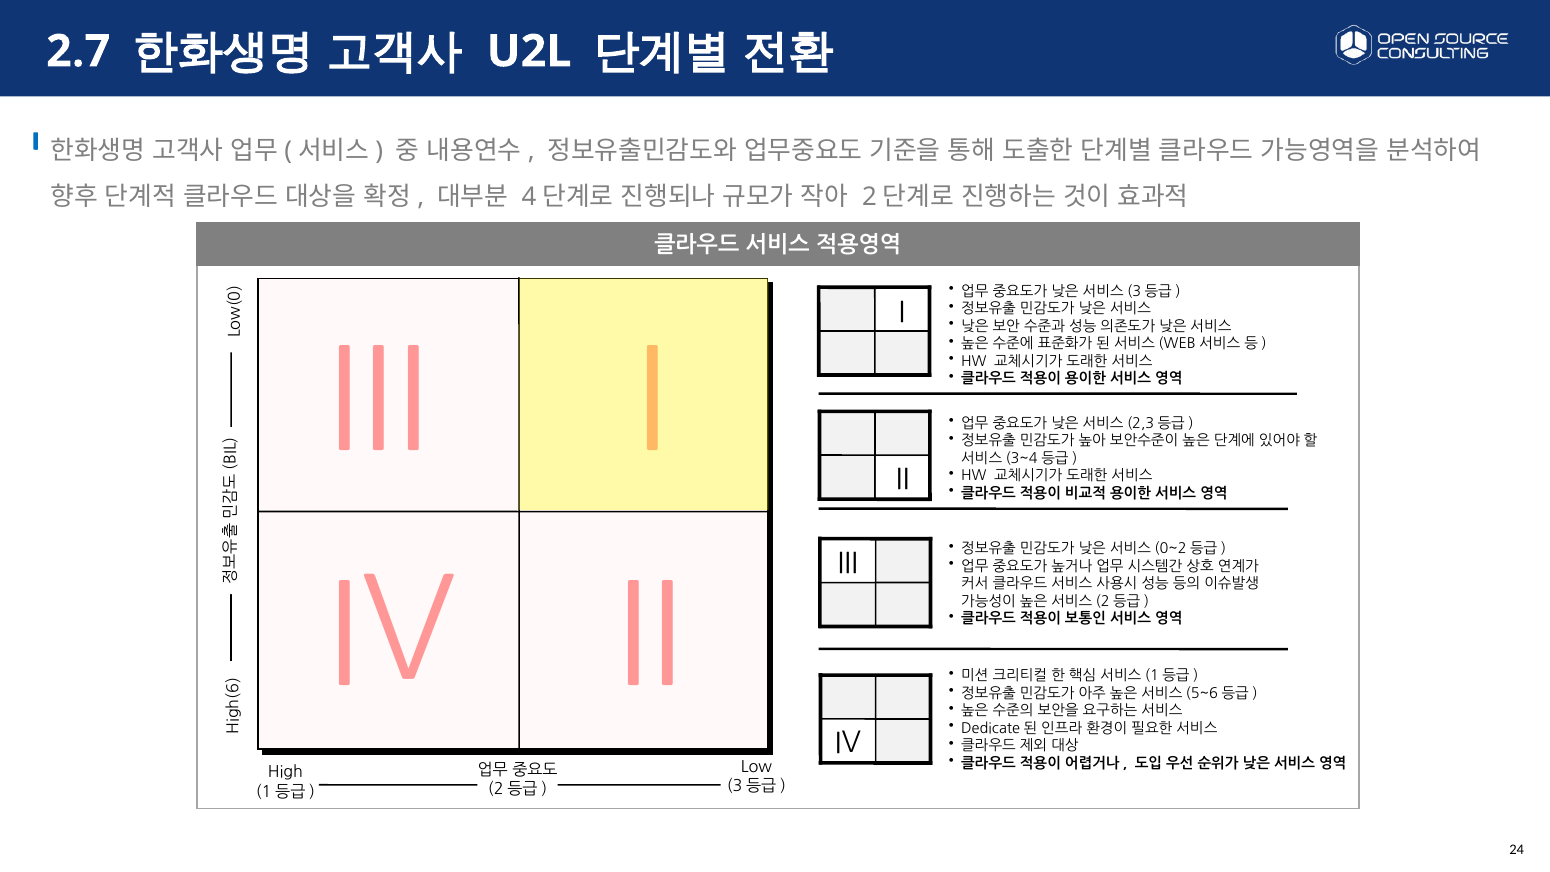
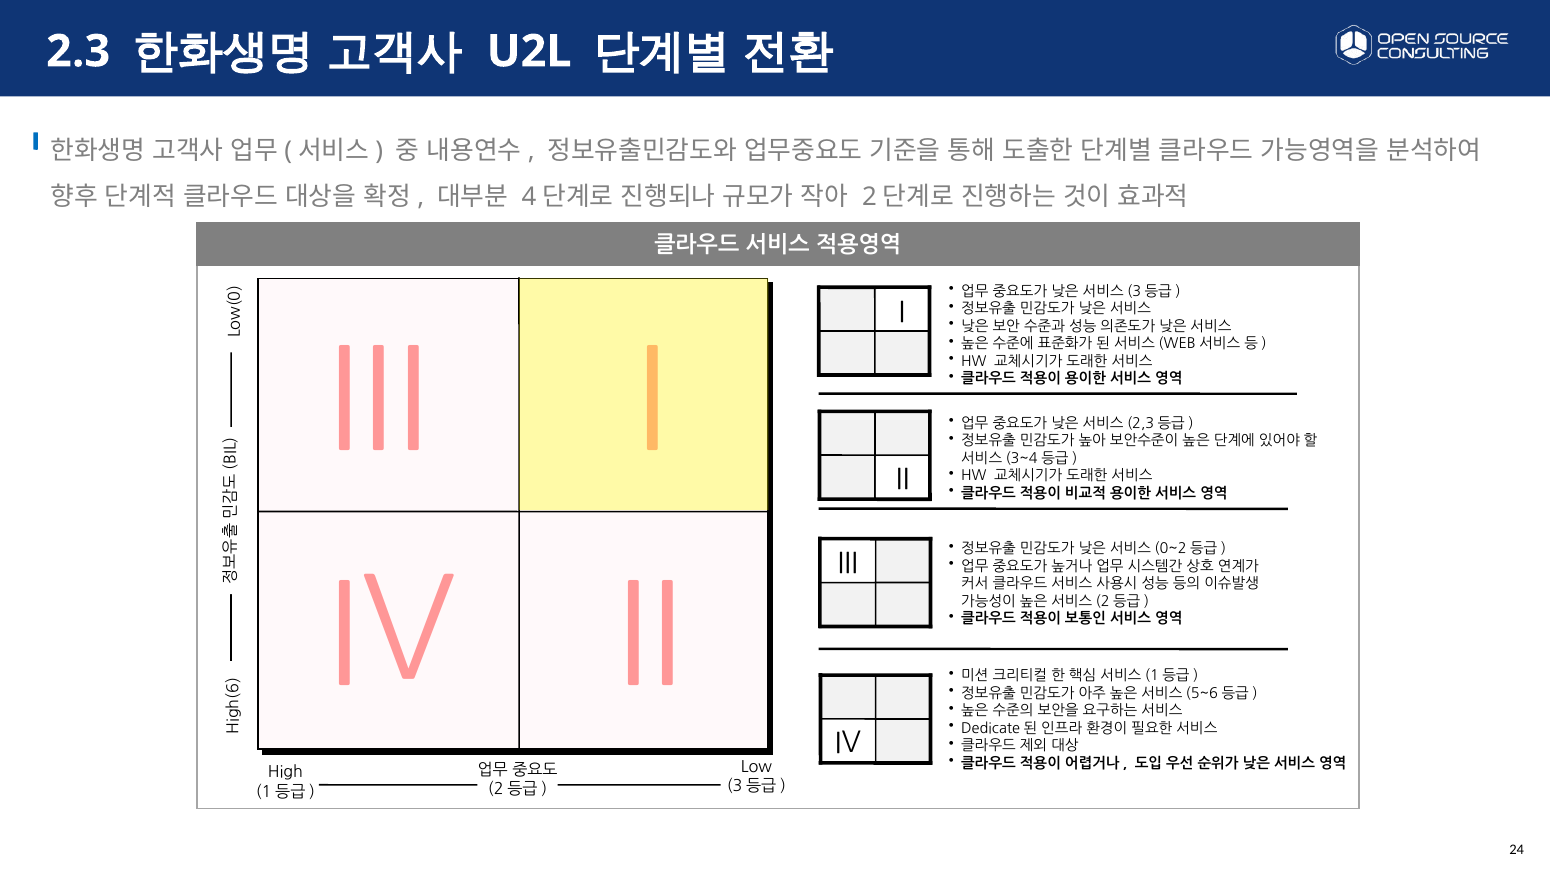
2.7: 2.7 -> 2.3
